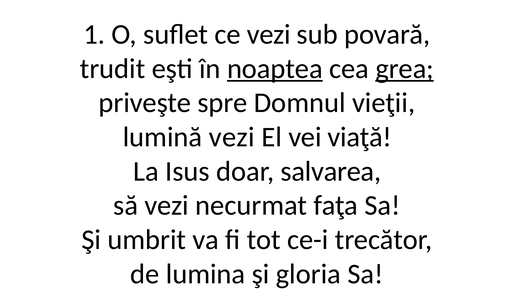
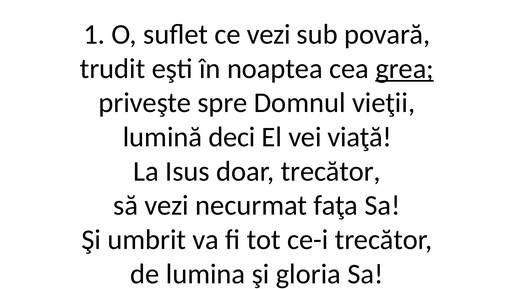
noaptea underline: present -> none
lumină vezi: vezi -> deci
doar salvarea: salvarea -> trecător
